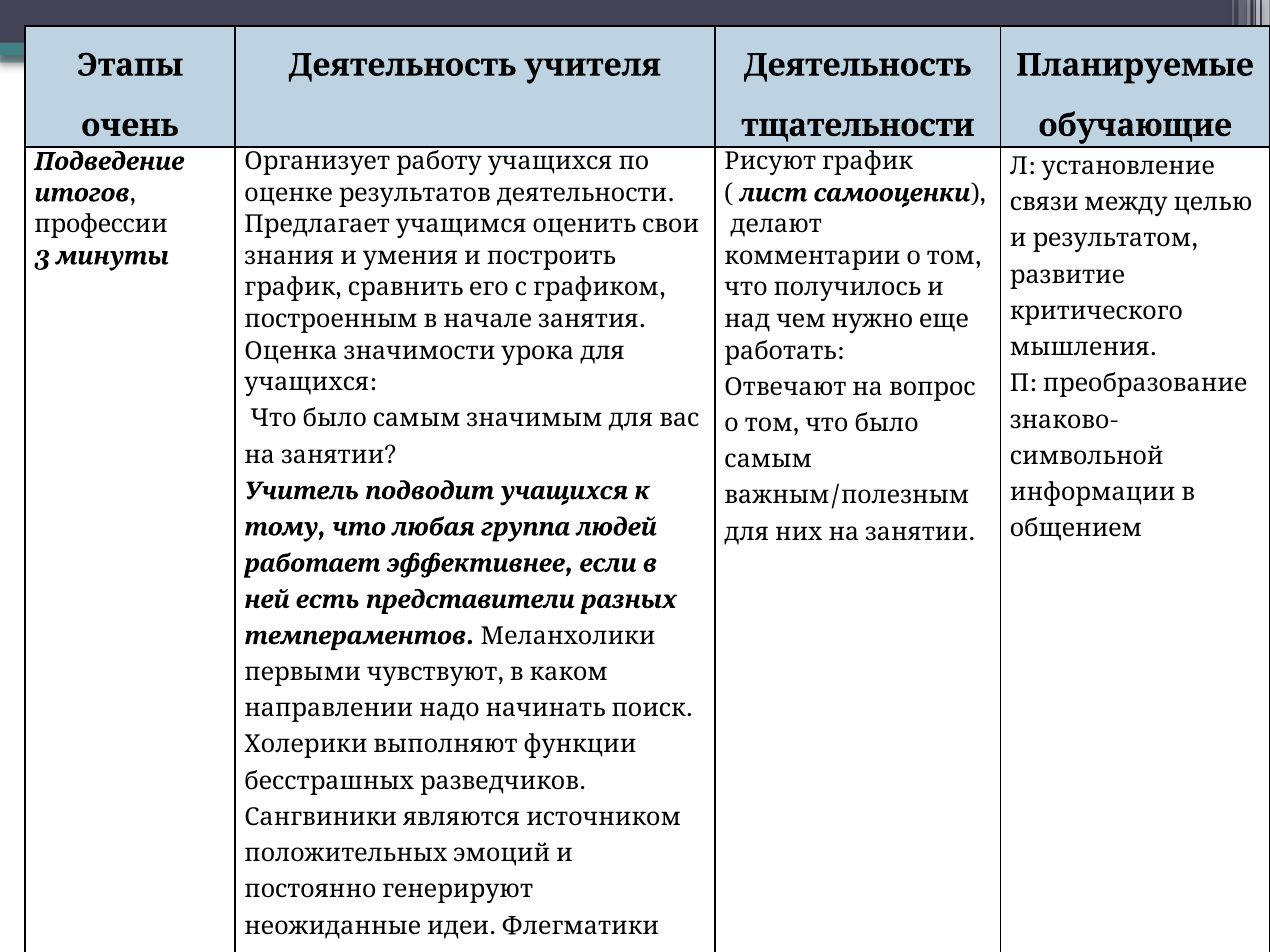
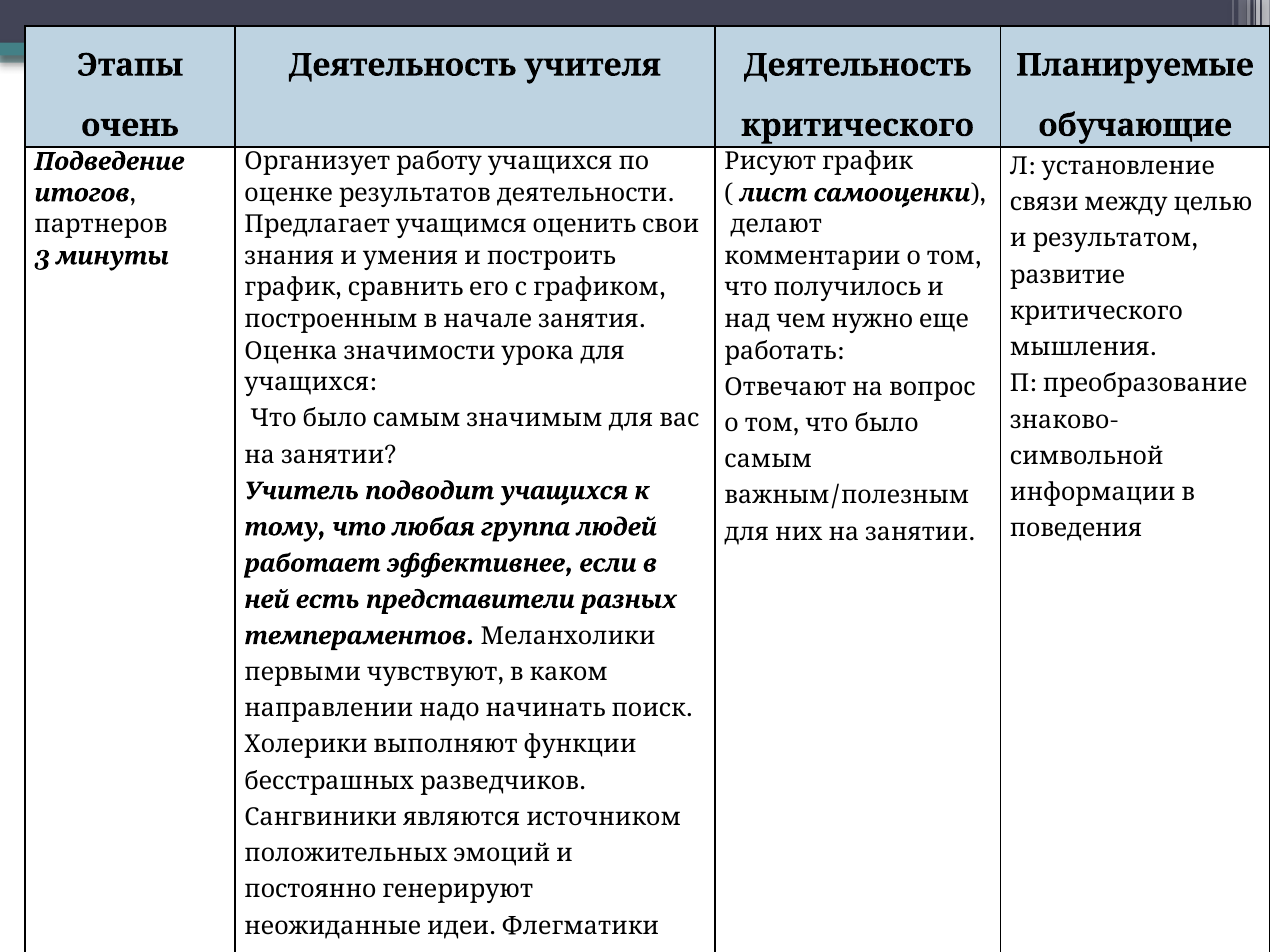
тщательности at (858, 126): тщательности -> критического
профессии: профессии -> партнеров
общением: общением -> поведения
